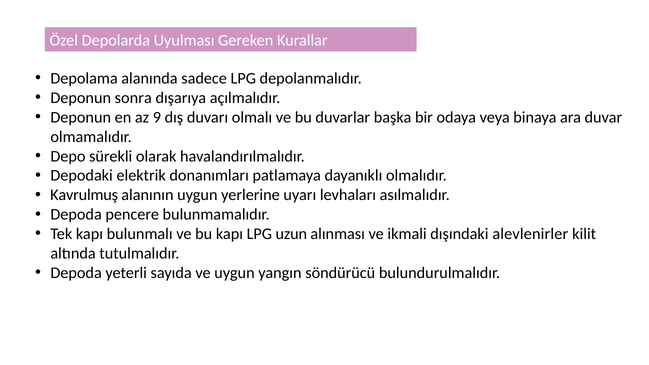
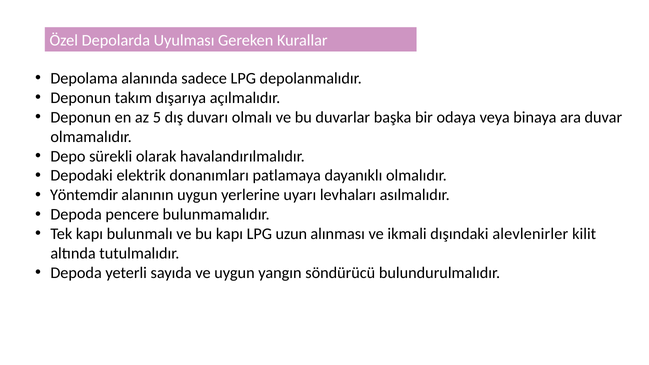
sonra: sonra -> takım
9: 9 -> 5
Kavrulmuş: Kavrulmuş -> Yöntemdir
